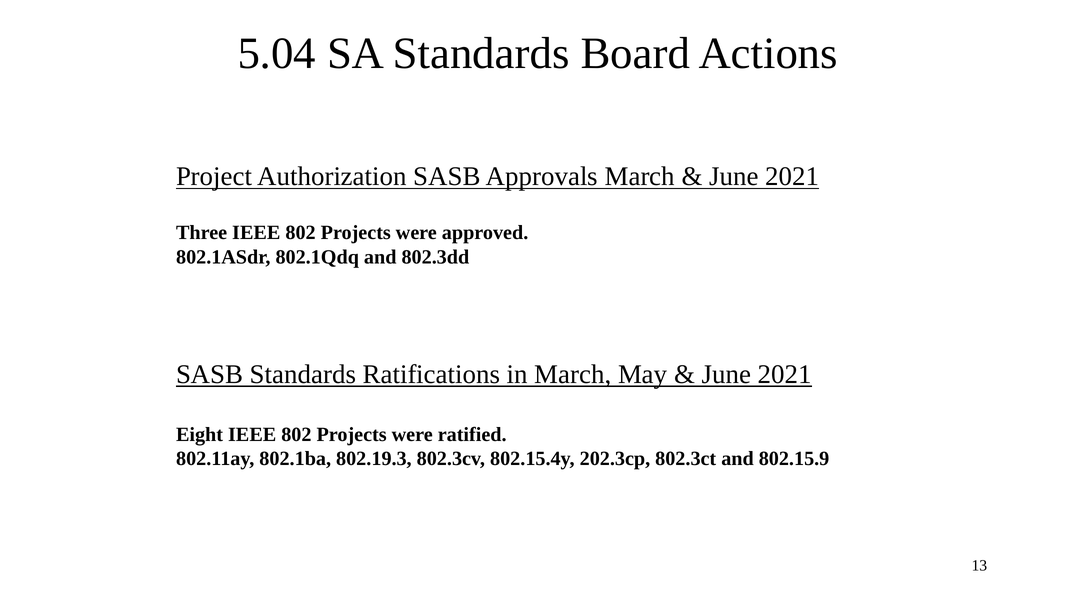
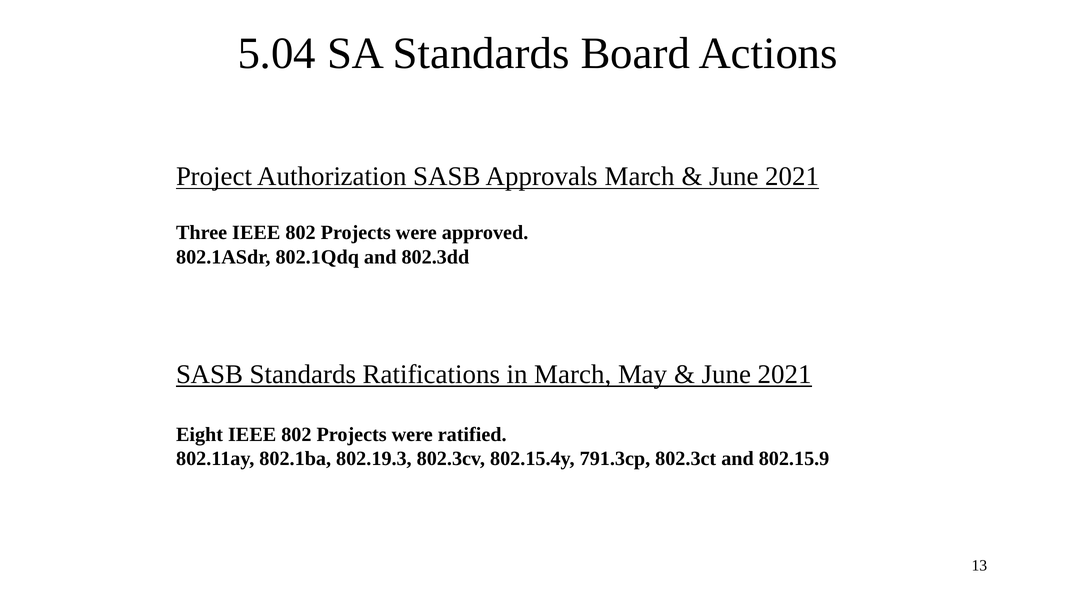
202.3cp: 202.3cp -> 791.3cp
